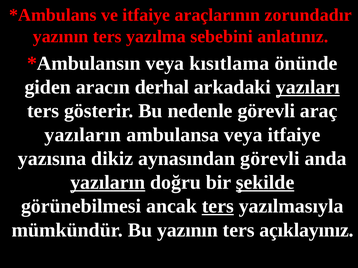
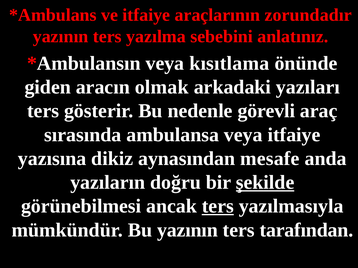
derhal: derhal -> olmak
yazıları underline: present -> none
yazıların at (83, 135): yazıların -> sırasında
aynasından görevli: görevli -> mesafe
yazıların at (108, 183) underline: present -> none
açıklayınız: açıklayınız -> tarafından
